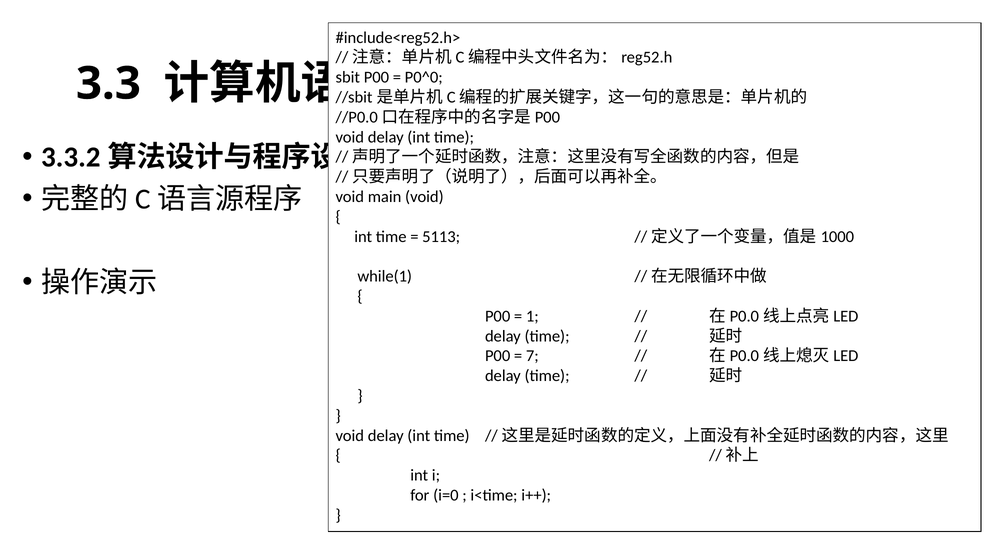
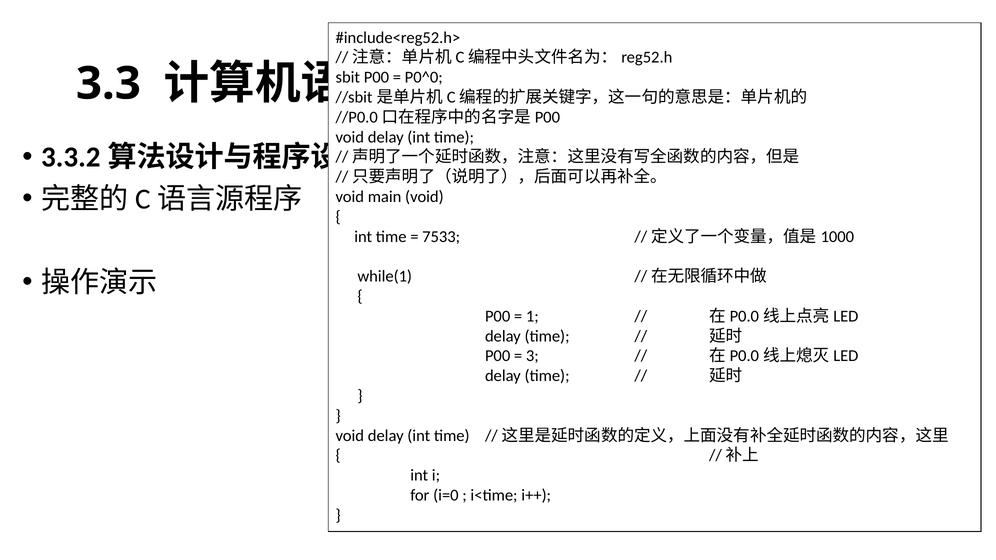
5113: 5113 -> 7533
7: 7 -> 3
